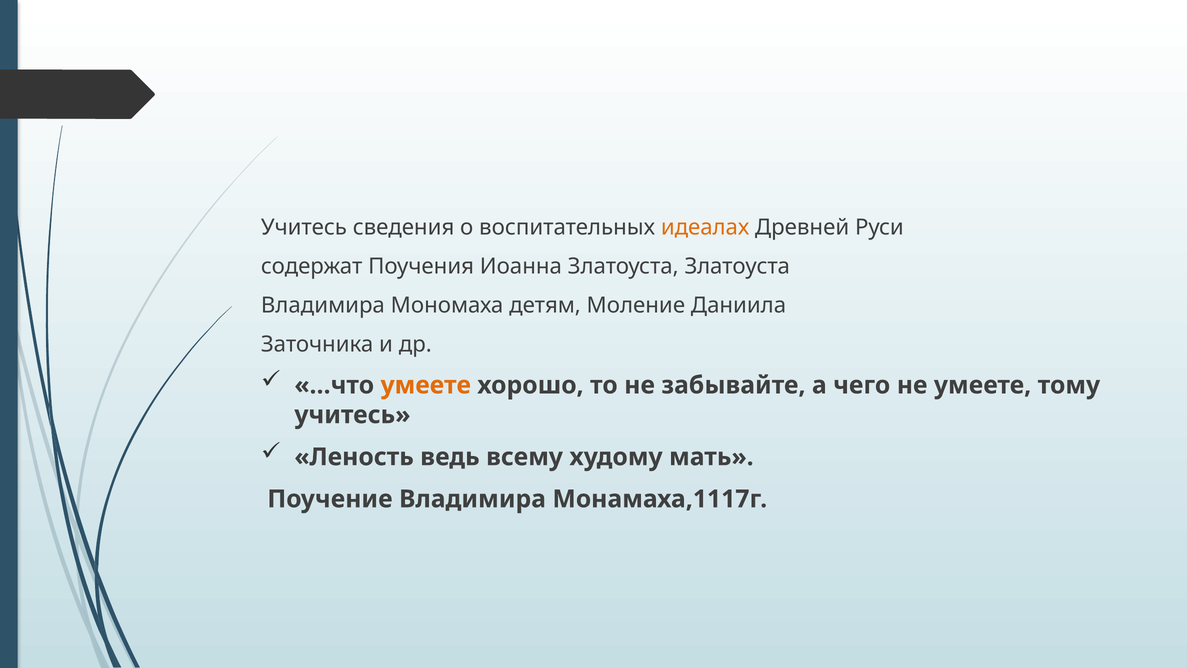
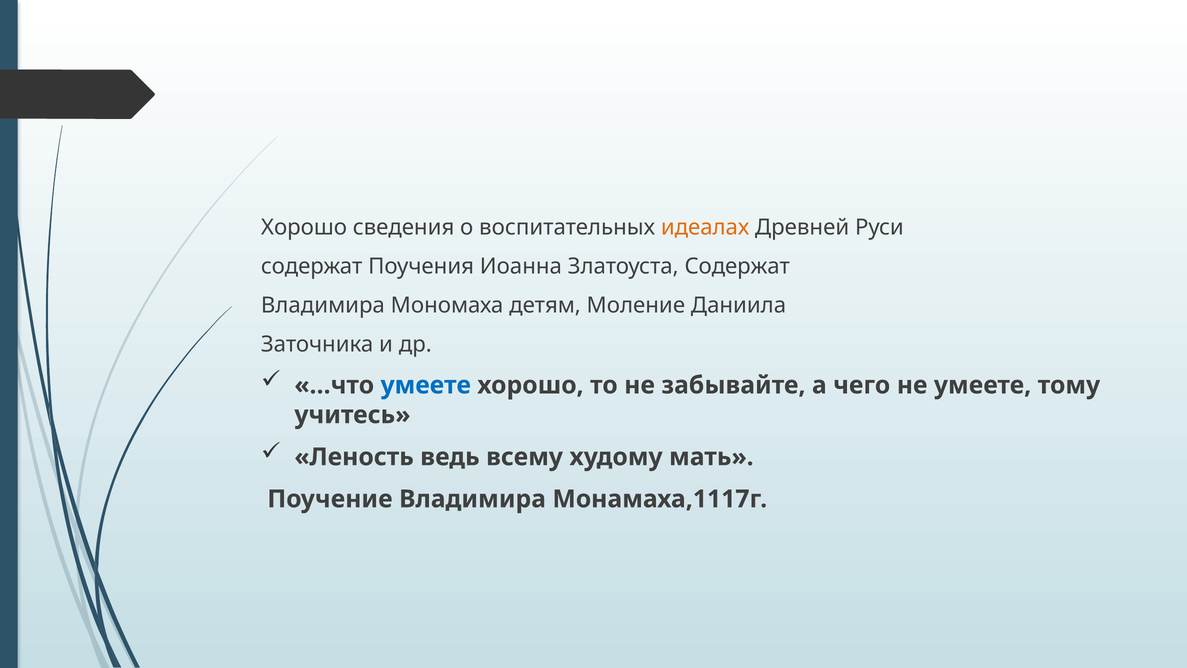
Учитесь at (304, 227): Учитесь -> Хорошо
Златоуста Златоуста: Златоуста -> Содержат
умеете at (426, 385) colour: orange -> blue
